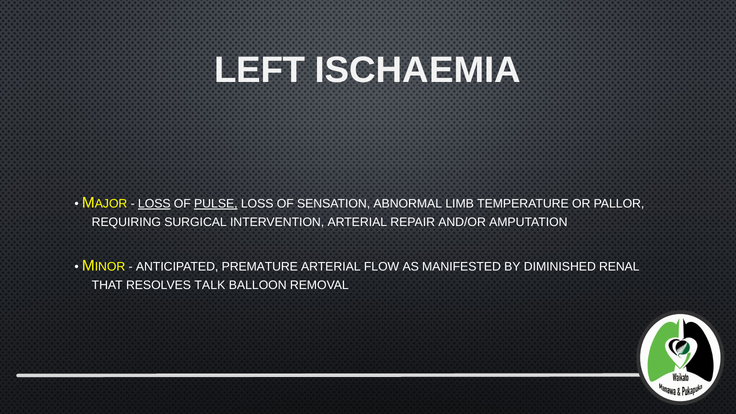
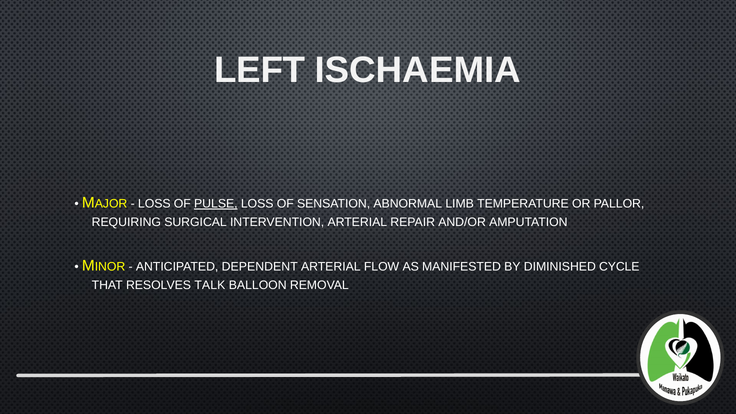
LOSS at (154, 204) underline: present -> none
PREMATURE: PREMATURE -> DEPENDENT
RENAL: RENAL -> CYCLE
